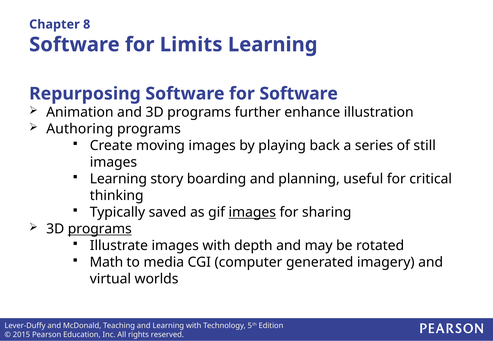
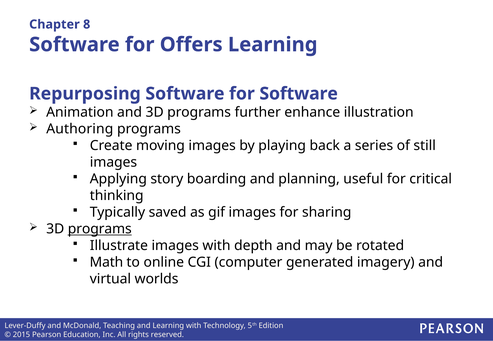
Limits: Limits -> Offers
Learning at (118, 179): Learning -> Applying
images at (252, 213) underline: present -> none
media: media -> online
